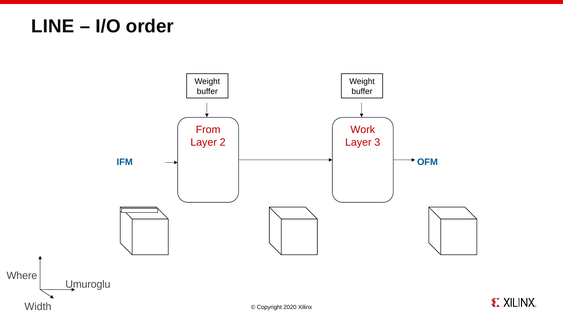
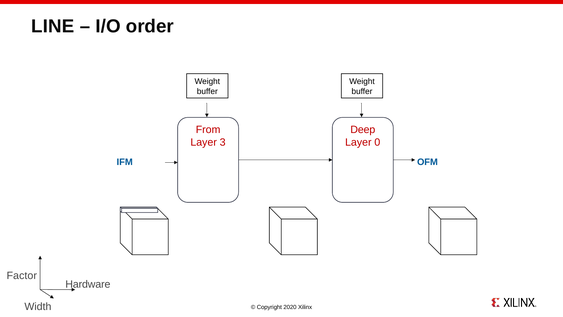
Work: Work -> Deep
2: 2 -> 3
3: 3 -> 0
Where: Where -> Factor
Umuroglu: Umuroglu -> Hardware
